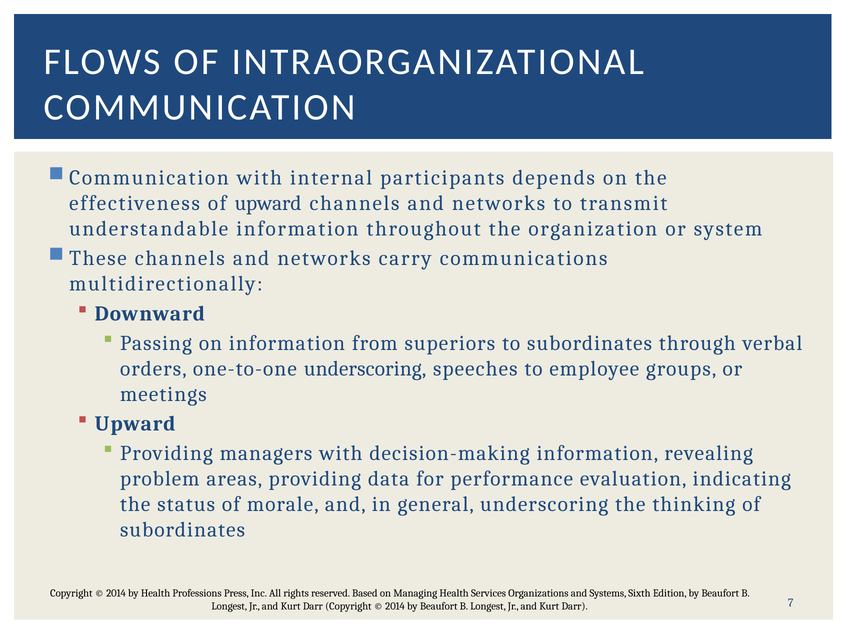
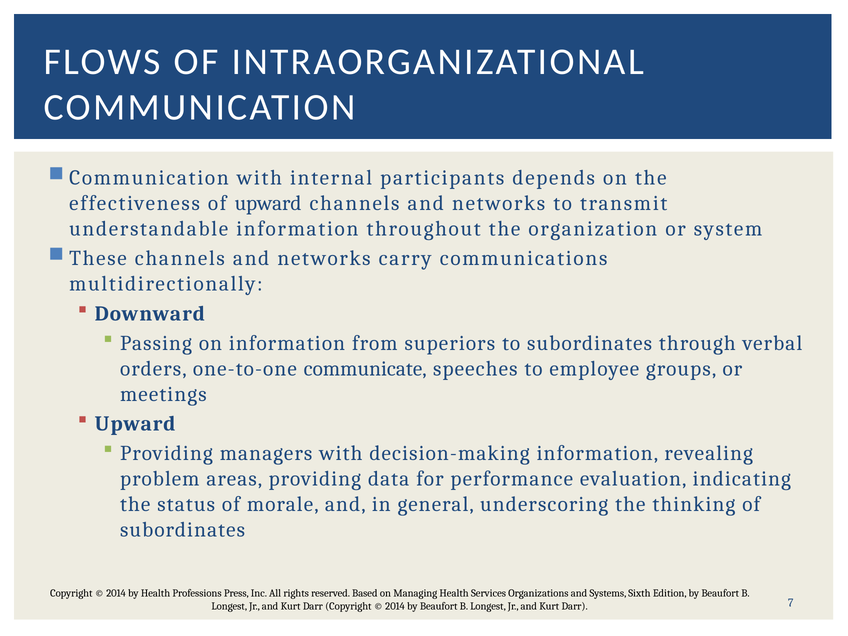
one-to-one underscoring: underscoring -> communicate
